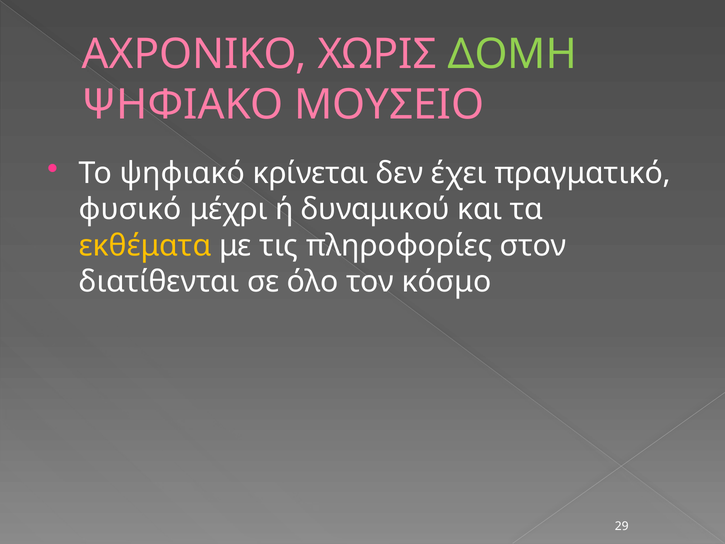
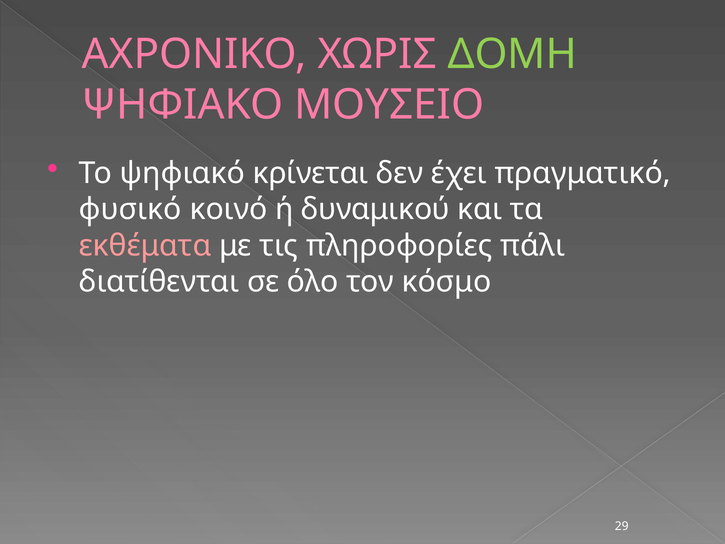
μέχρι: μέχρι -> κοινό
εκθέματα colour: yellow -> pink
στον: στον -> πάλι
